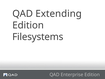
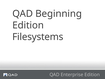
Extending: Extending -> Beginning
